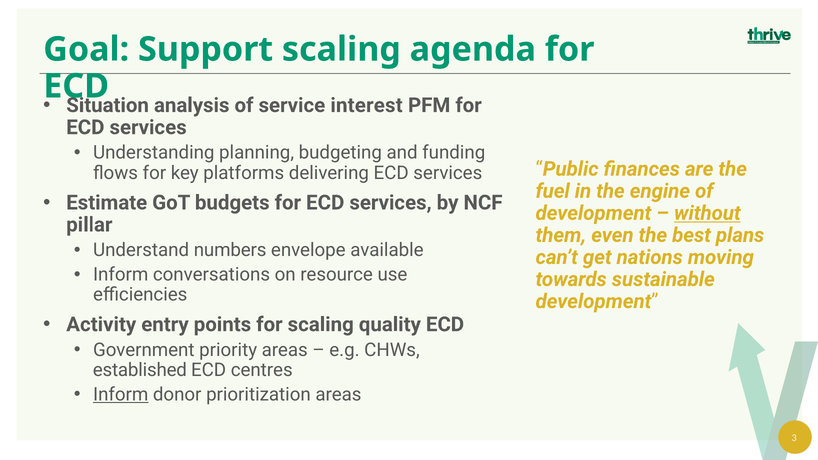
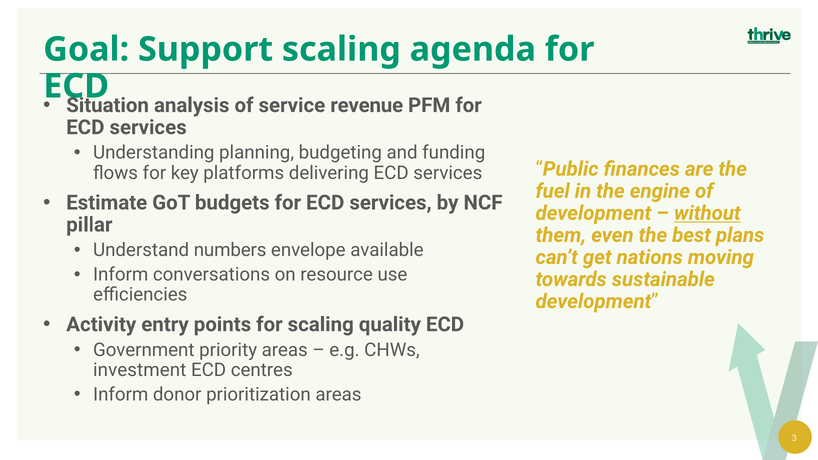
interest: interest -> revenue
established: established -> investment
Inform at (121, 395) underline: present -> none
